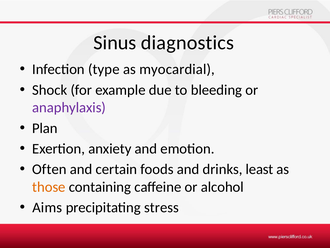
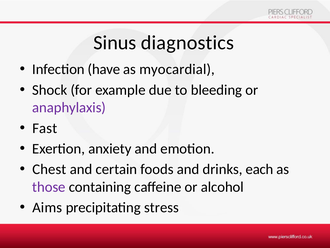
type: type -> have
Plan: Plan -> Fast
Often: Often -> Chest
least: least -> each
those colour: orange -> purple
